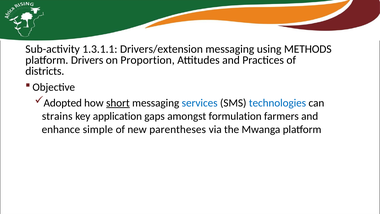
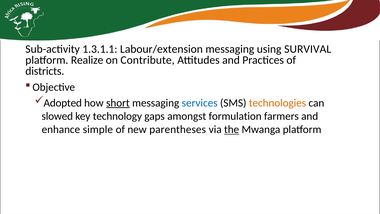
Drivers/extension: Drivers/extension -> Labour/extension
METHODS: METHODS -> SURVIVAL
Drivers: Drivers -> Realize
Proportion: Proportion -> Contribute
technologies colour: blue -> orange
strains: strains -> slowed
application: application -> technology
the underline: none -> present
